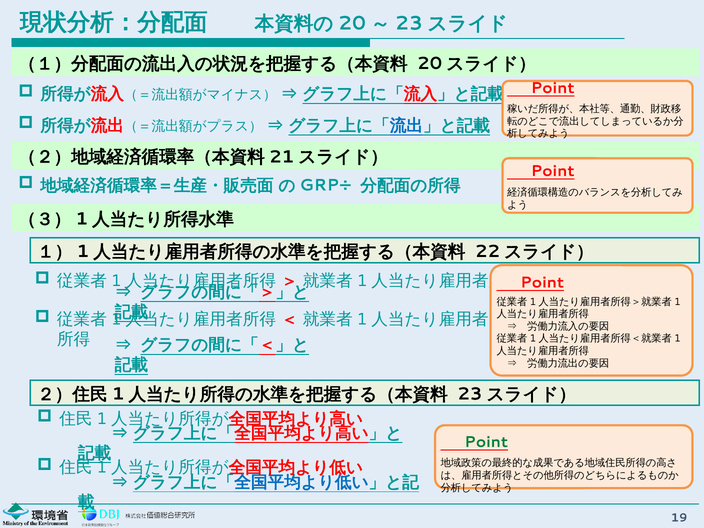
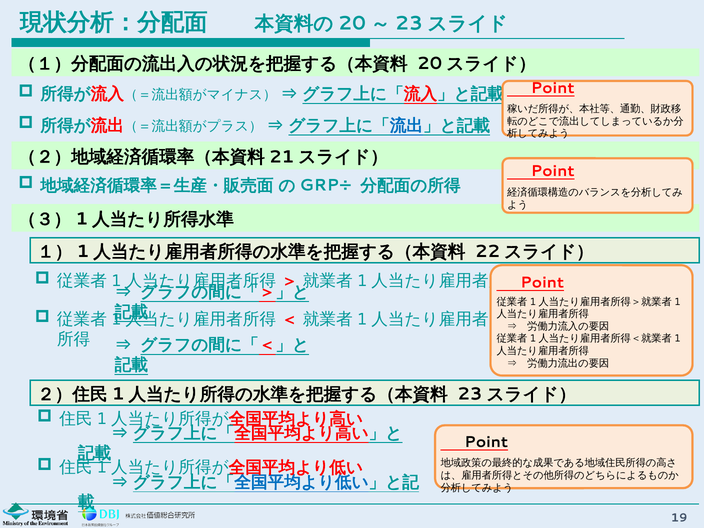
Point at (486, 442) colour: green -> black
